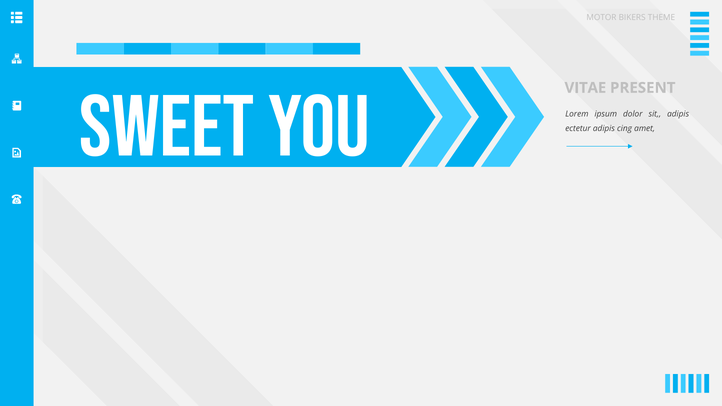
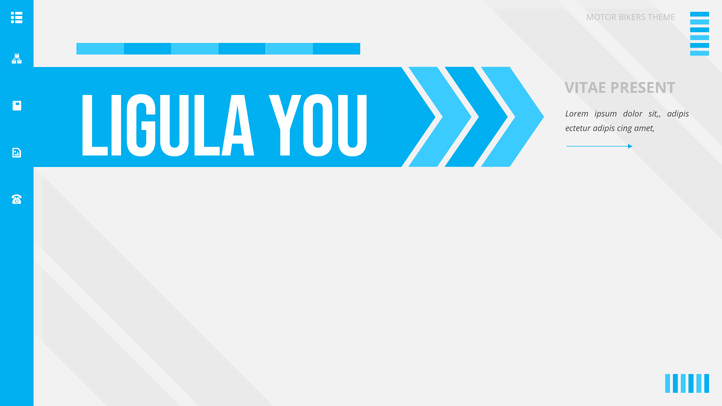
SWEET: SWEET -> LIGULA
